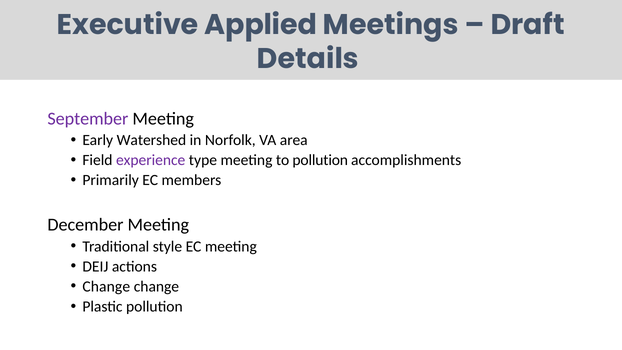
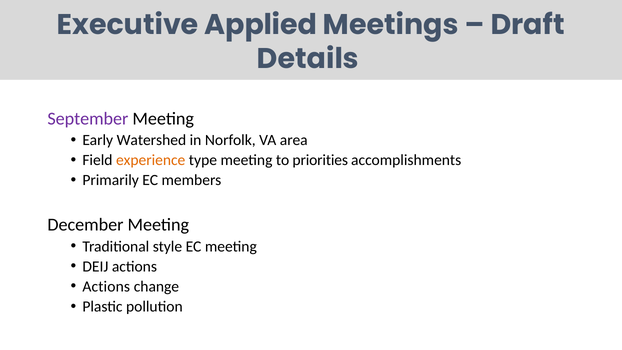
experience colour: purple -> orange
to pollution: pollution -> priorities
Change at (106, 286): Change -> Actions
